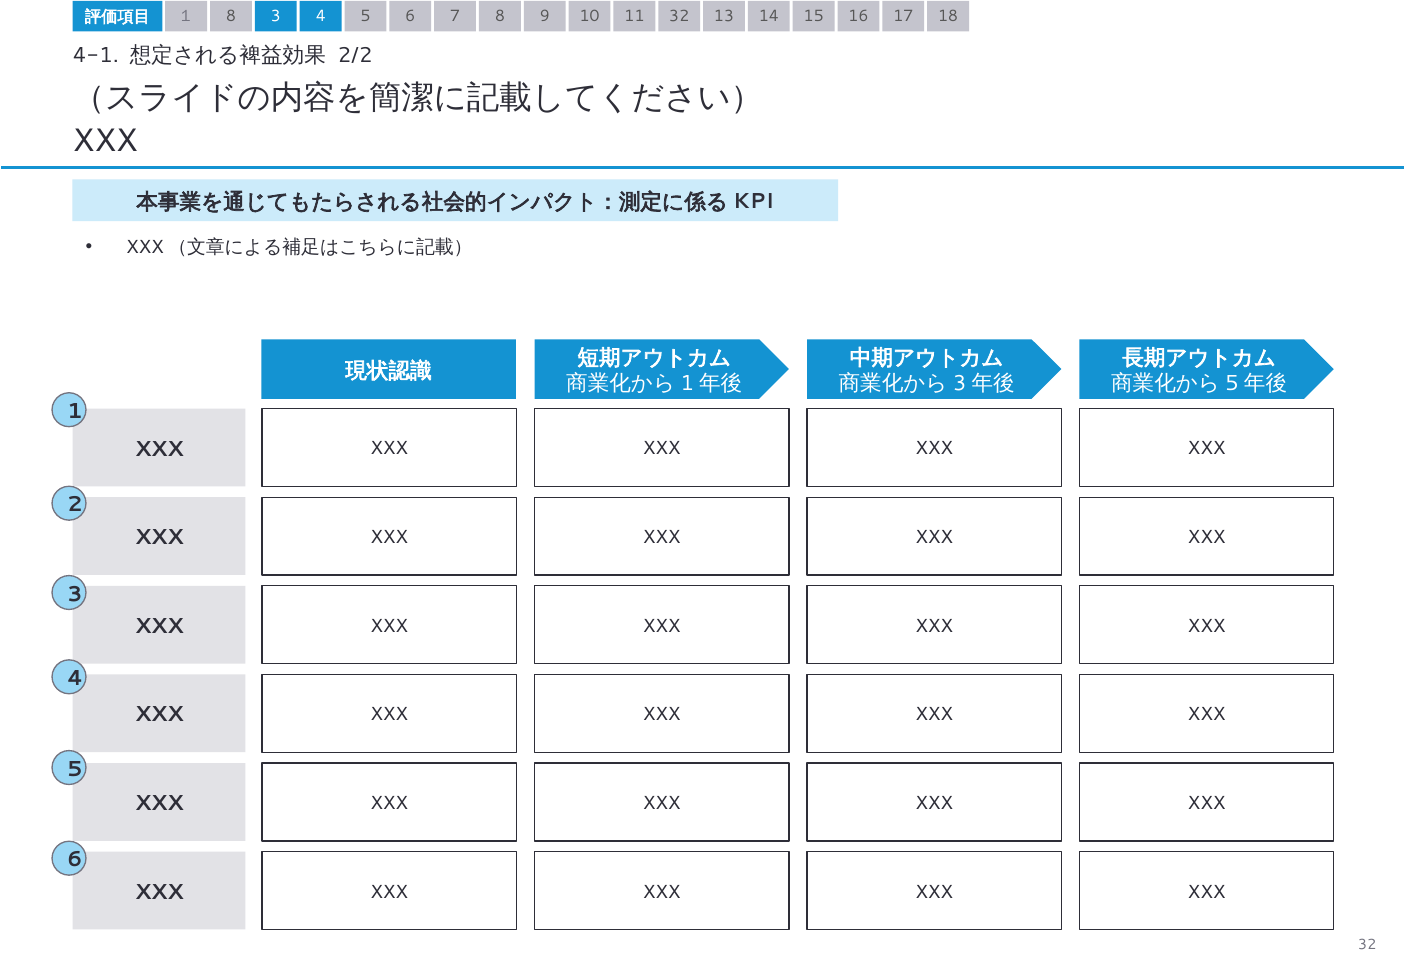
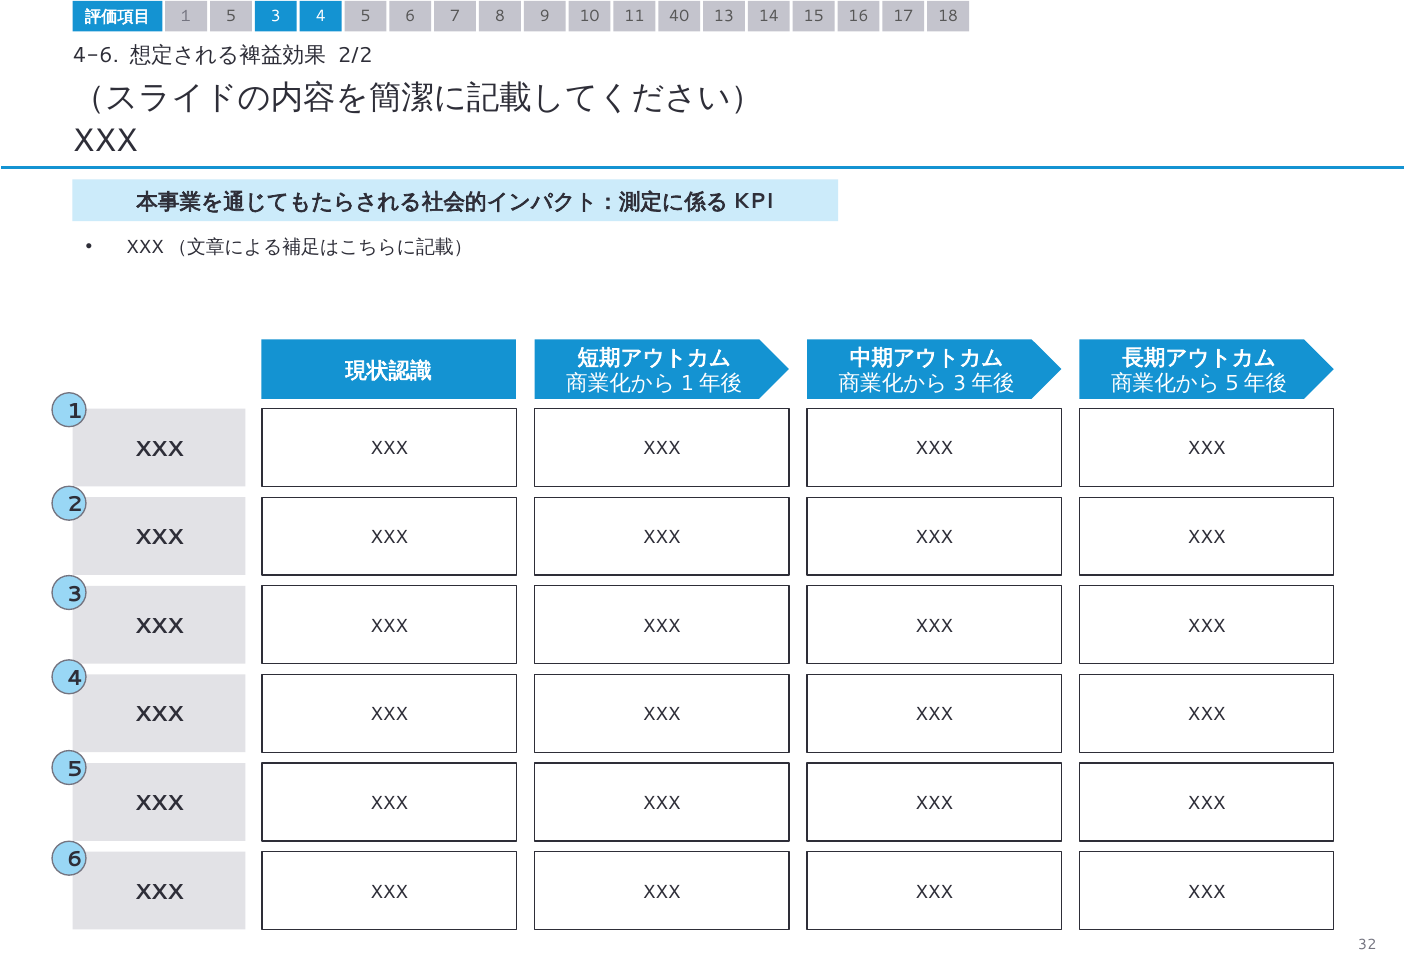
１ 8: 8 -> 5
11 32: 32 -> 40
4-1: 4-1 -> 4-6
